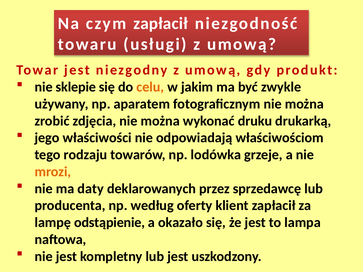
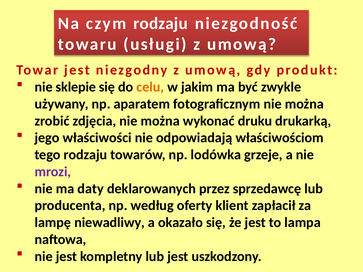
czym zapłacił: zapłacił -> rodzaju
mrozi colour: orange -> purple
odstąpienie: odstąpienie -> niewadliwy
